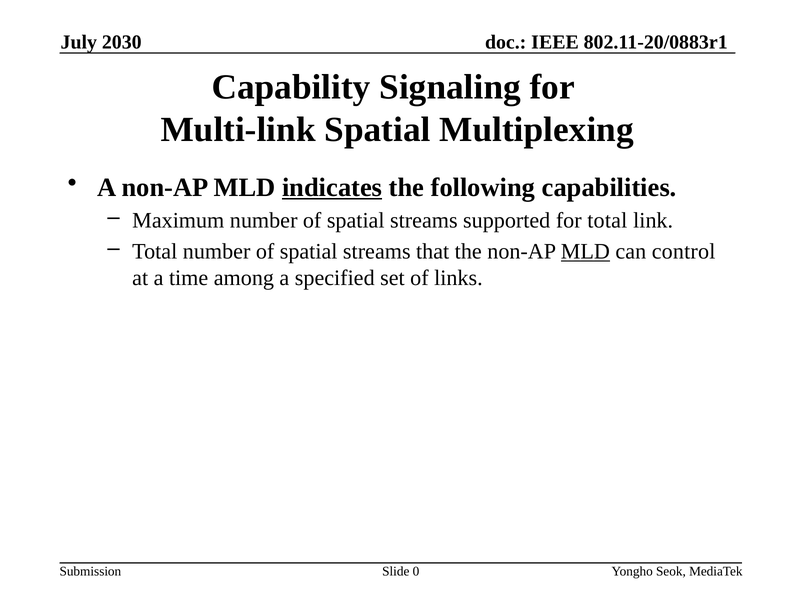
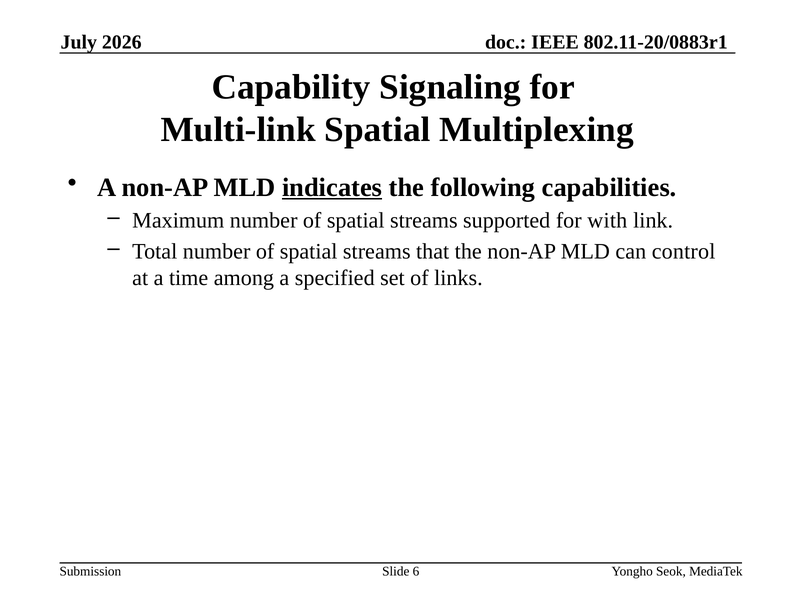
2030: 2030 -> 2026
for total: total -> with
MLD at (585, 252) underline: present -> none
0: 0 -> 6
